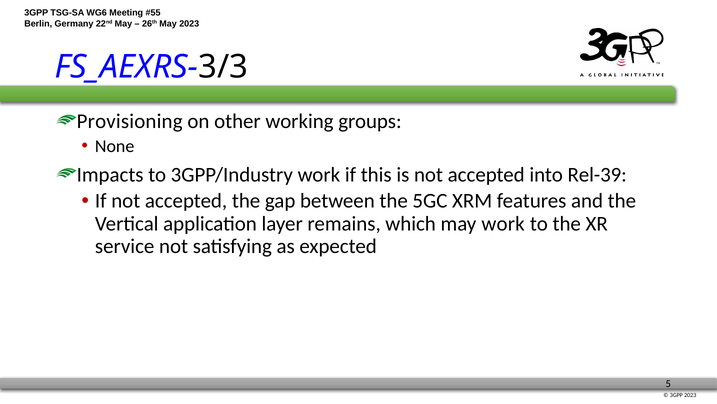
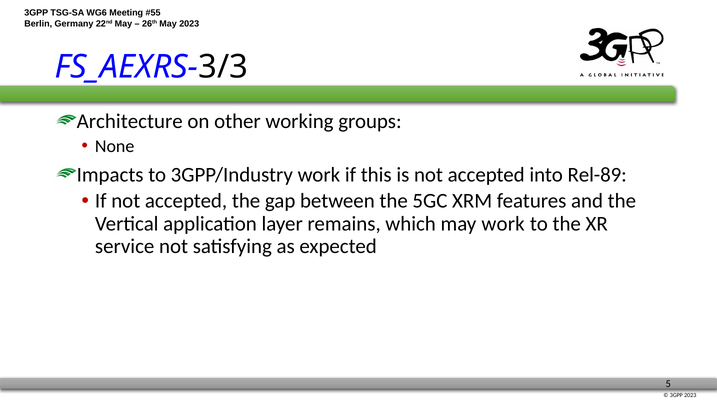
Provisioning: Provisioning -> Architecture
Rel-39: Rel-39 -> Rel-89
